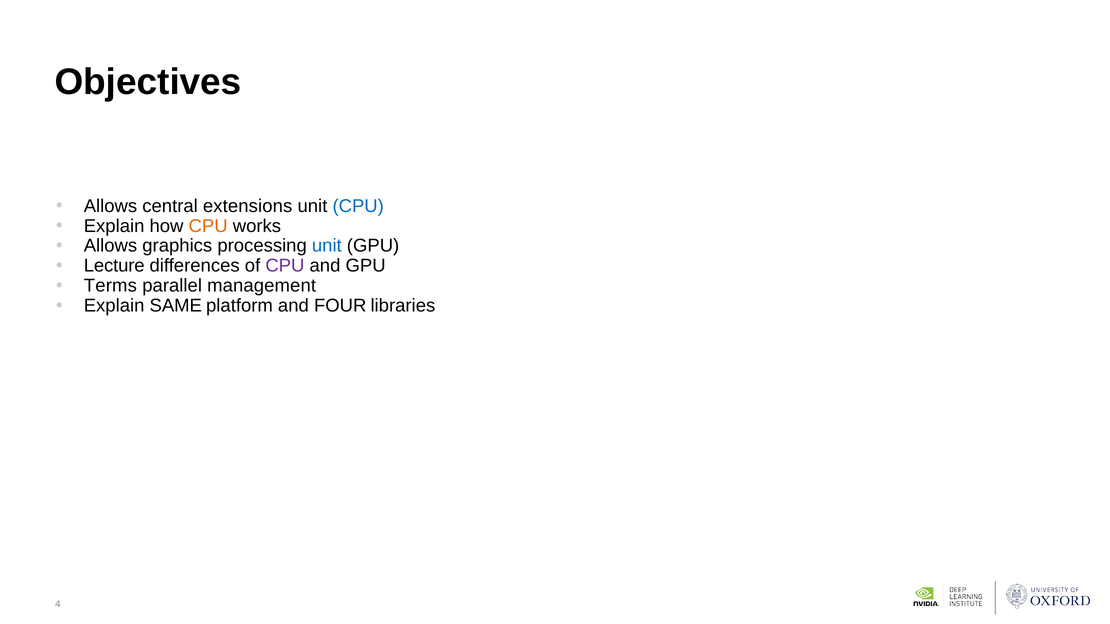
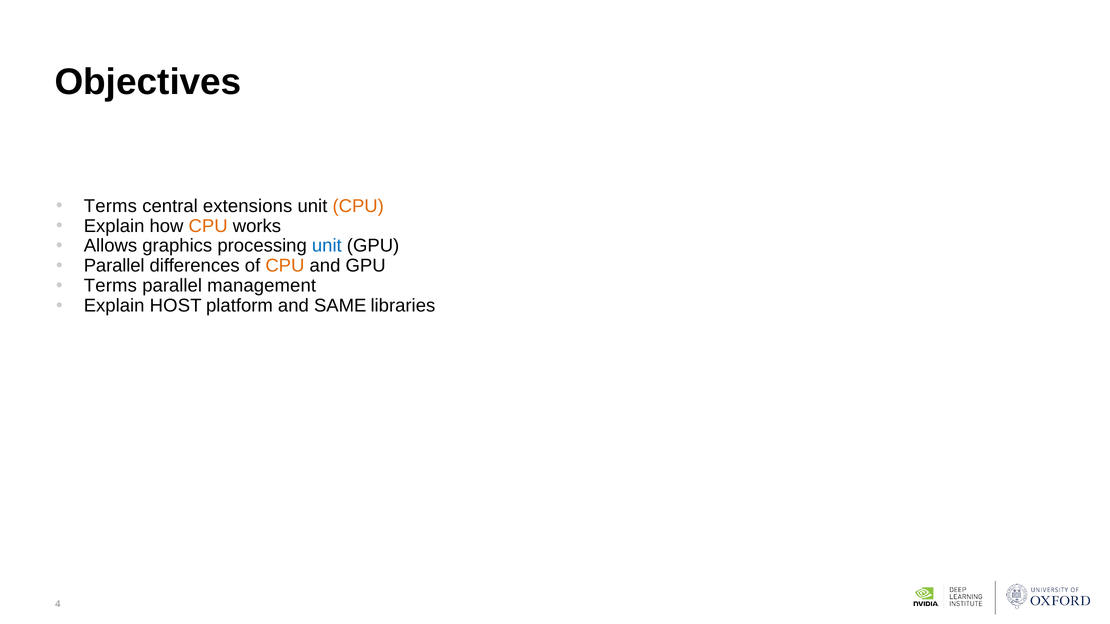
Allows at (110, 206): Allows -> Terms
CPU at (358, 206) colour: blue -> orange
Lecture at (114, 266): Lecture -> Parallel
CPU at (285, 266) colour: purple -> orange
SAME: SAME -> HOST
FOUR: FOUR -> SAME
